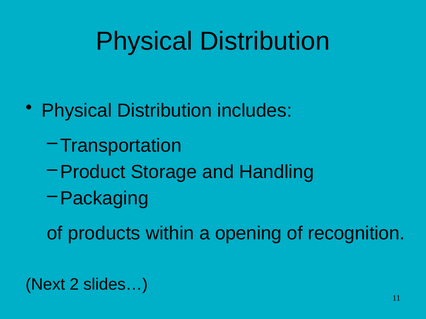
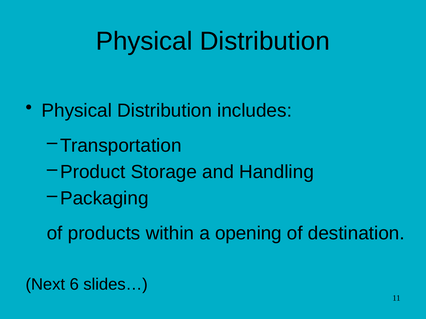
recognition: recognition -> destination
2: 2 -> 6
